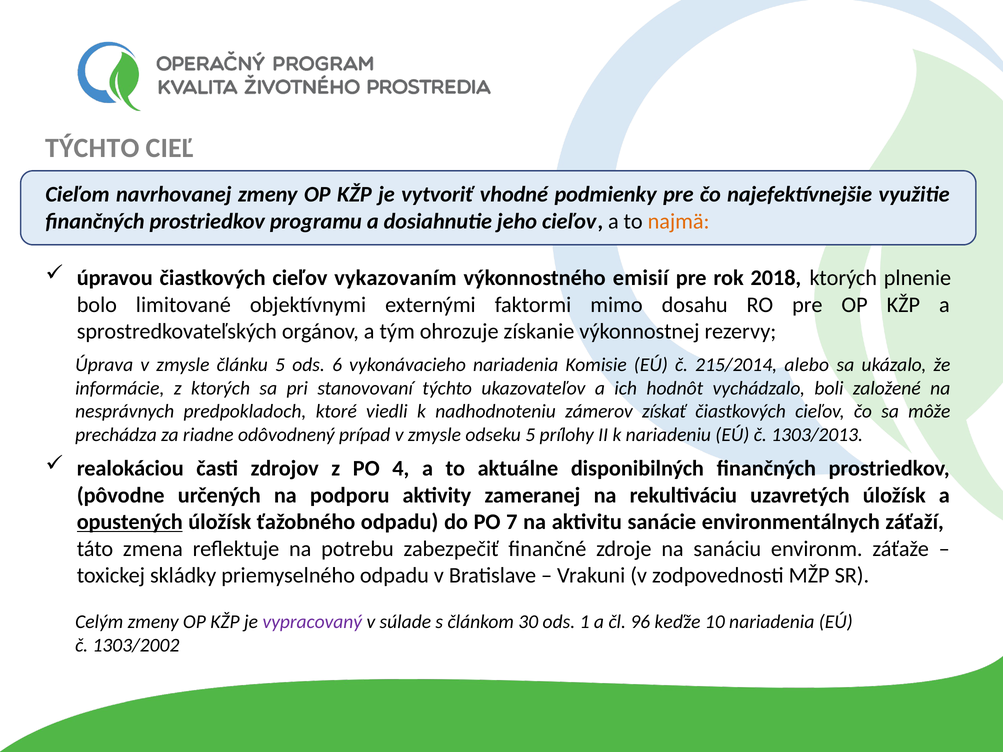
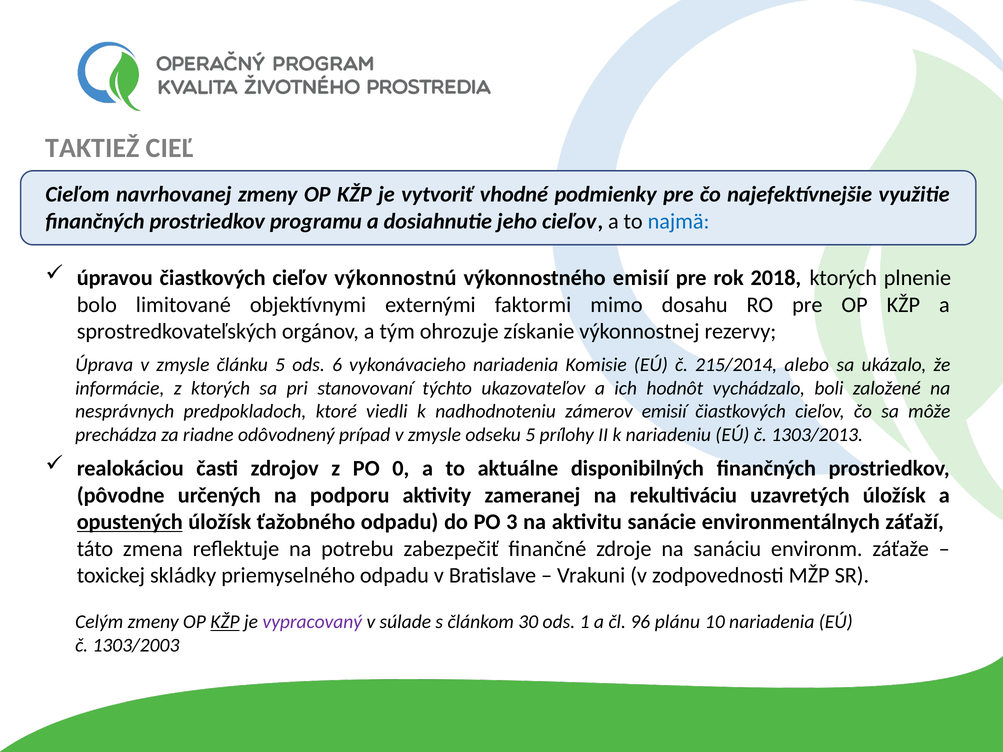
TÝCHTO at (92, 148): TÝCHTO -> TAKTIEŽ
najmä colour: orange -> blue
vykazovaním: vykazovaním -> výkonnostnú
zámerov získať: získať -> emisií
4: 4 -> 0
7: 7 -> 3
KŽP at (225, 622) underline: none -> present
keďže: keďže -> plánu
1303/2002: 1303/2002 -> 1303/2003
